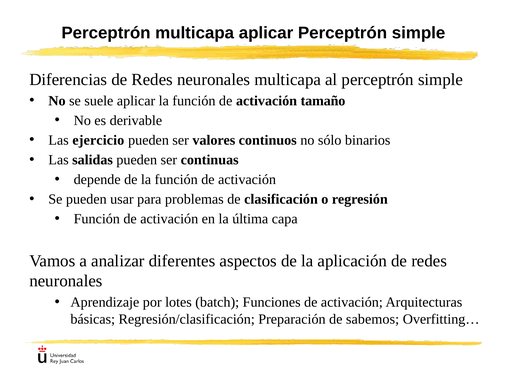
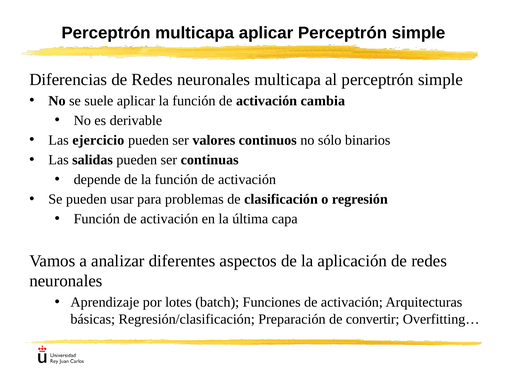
tamaño: tamaño -> cambia
sabemos: sabemos -> convertir
